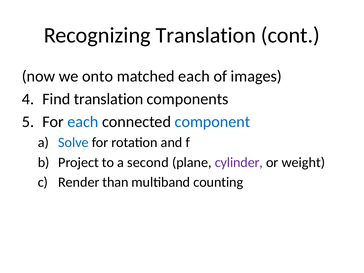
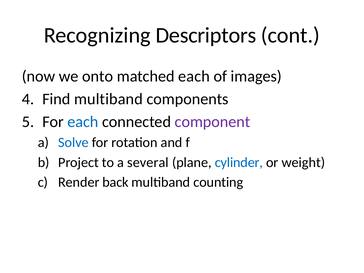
Recognizing Translation: Translation -> Descriptors
Find translation: translation -> multiband
component colour: blue -> purple
second: second -> several
cylinder colour: purple -> blue
than: than -> back
